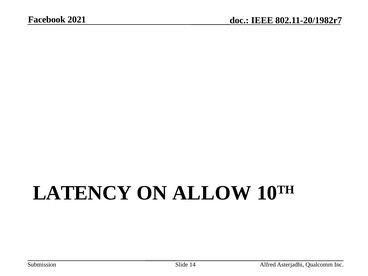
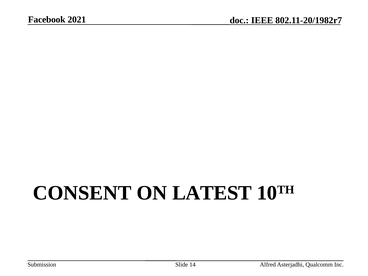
LATENCY: LATENCY -> CONSENT
ALLOW: ALLOW -> LATEST
